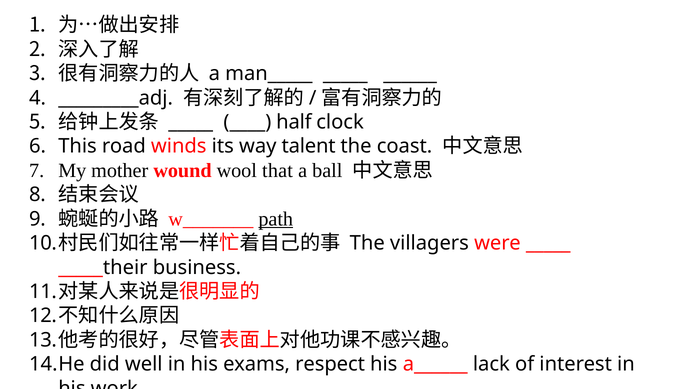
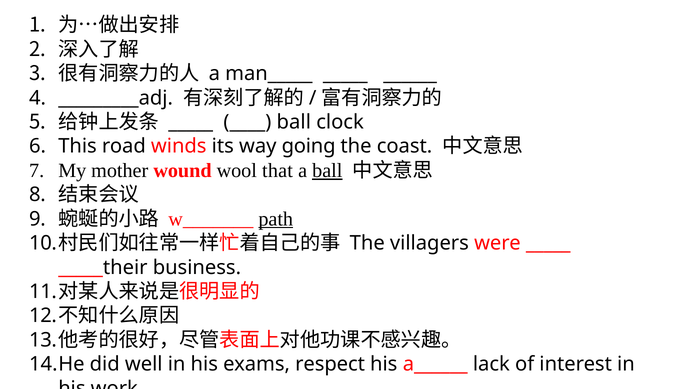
half at (294, 122): half -> ball
talent: talent -> going
ball at (327, 171) underline: none -> present
